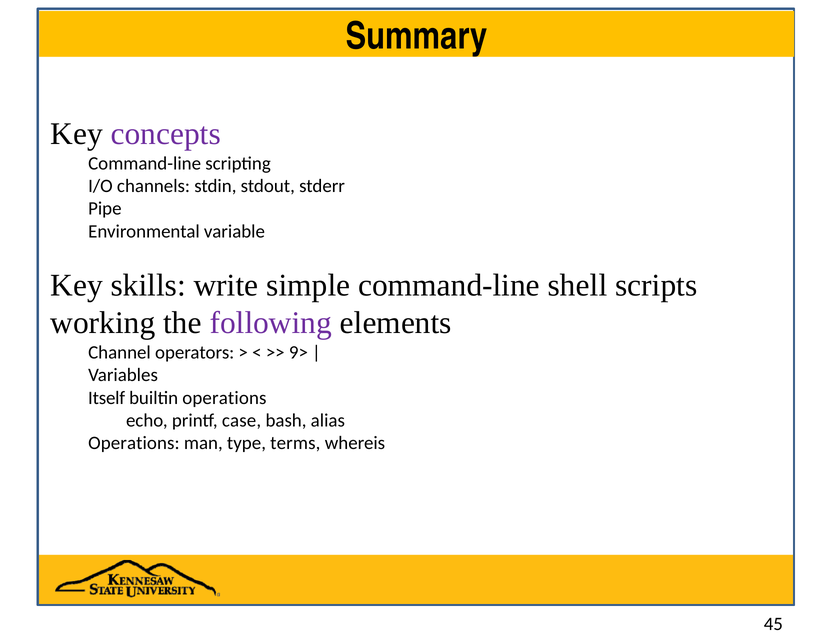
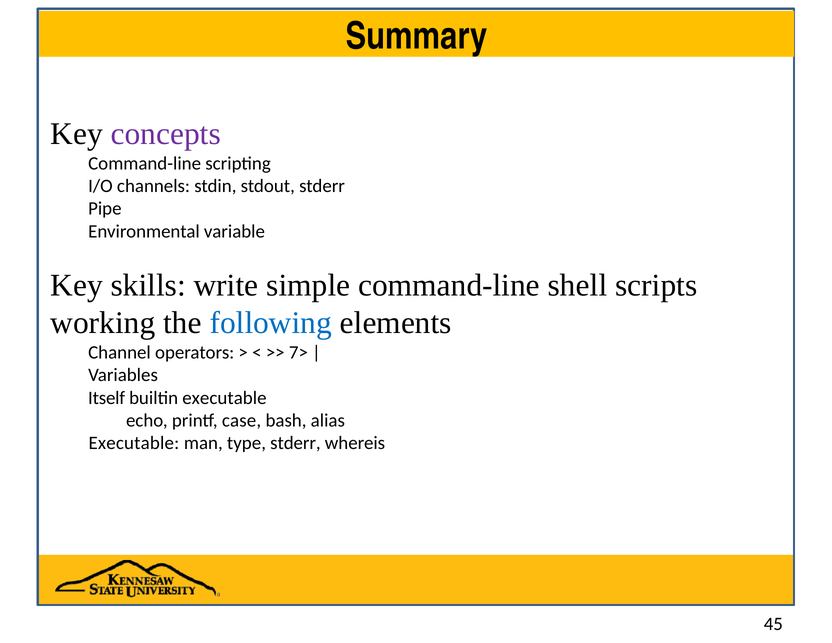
following colour: purple -> blue
9>: 9> -> 7>
builtin operations: operations -> executable
Operations at (134, 443): Operations -> Executable
type terms: terms -> stderr
